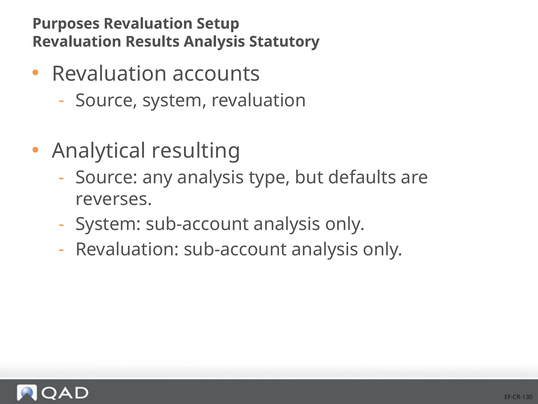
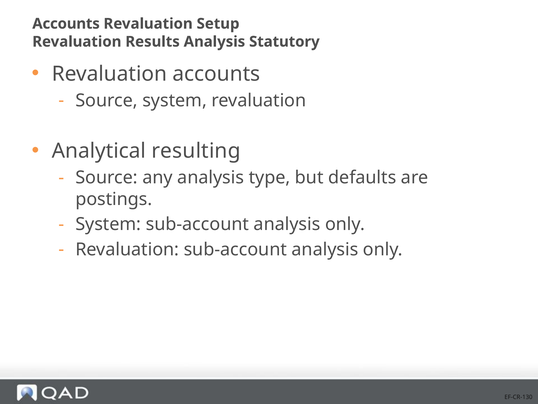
Purposes at (66, 24): Purposes -> Accounts
reverses: reverses -> postings
